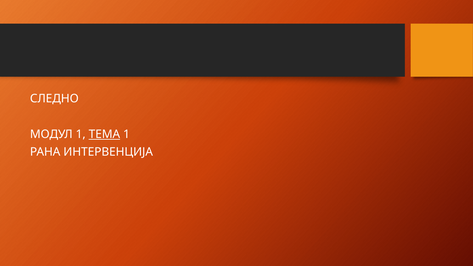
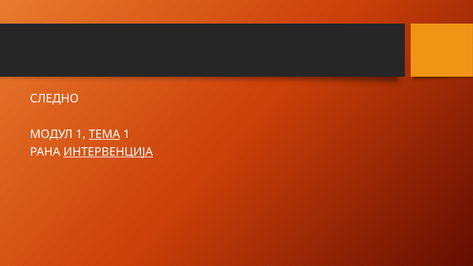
ИНТЕРВЕНЦИЈА underline: none -> present
